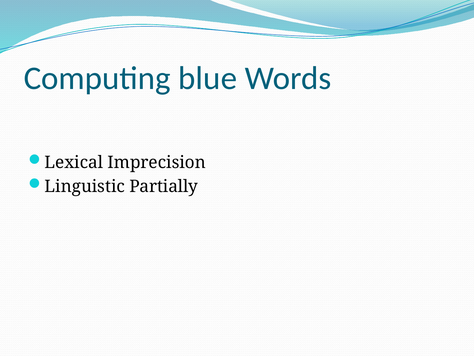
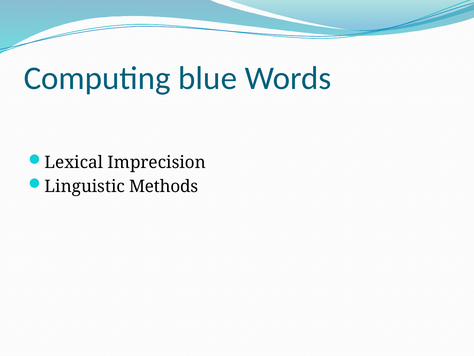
Partially: Partially -> Methods
